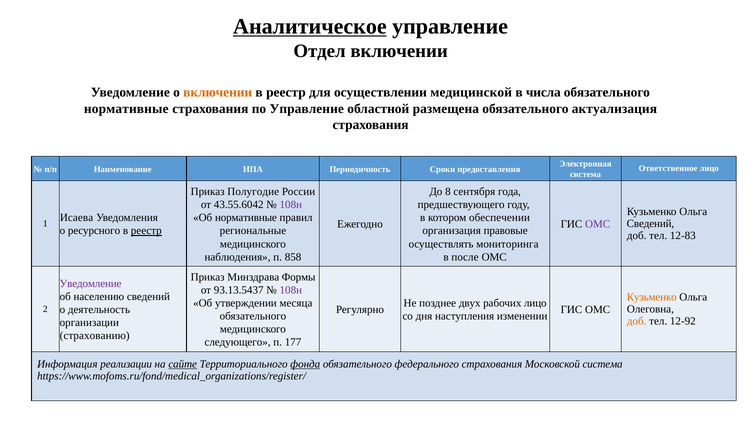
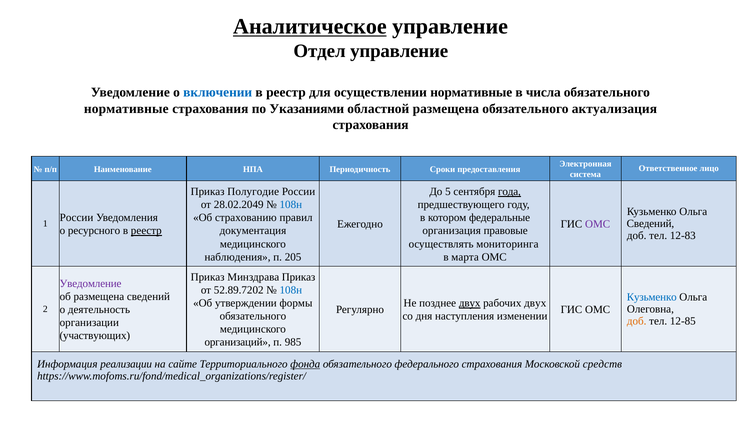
Отдел включении: включении -> управление
включении at (218, 93) colour: orange -> blue
осуществлении медицинской: медицинской -> нормативные
по Управление: Управление -> Указаниями
8: 8 -> 5
года underline: none -> present
43.55.6042: 43.55.6042 -> 28.02.2049
108н at (291, 205) colour: purple -> blue
Исаева at (77, 218): Исаева -> России
Об нормативные: нормативные -> страхованию
обеспечении: обеспечении -> федеральные
региональные: региональные -> документация
858: 858 -> 205
после: после -> марта
Минздрава Формы: Формы -> Приказ
93.13.5437: 93.13.5437 -> 52.89.7202
108н at (291, 290) colour: purple -> blue
об населению: населению -> размещена
Кузьменко at (652, 297) colour: orange -> blue
месяца: месяца -> формы
двух at (470, 303) underline: none -> present
рабочих лицо: лицо -> двух
12-92: 12-92 -> 12-85
страхованию: страхованию -> участвующих
следующего: следующего -> организаций
177: 177 -> 985
сайте underline: present -> none
Московской система: система -> средств
